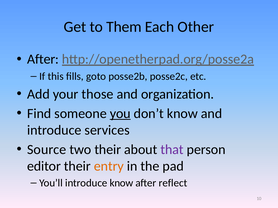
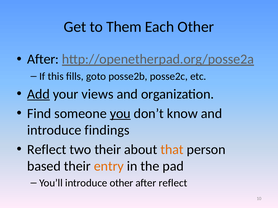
Add underline: none -> present
those: those -> views
services: services -> findings
Source at (47, 150): Source -> Reflect
that colour: purple -> orange
editor: editor -> based
introduce know: know -> other
